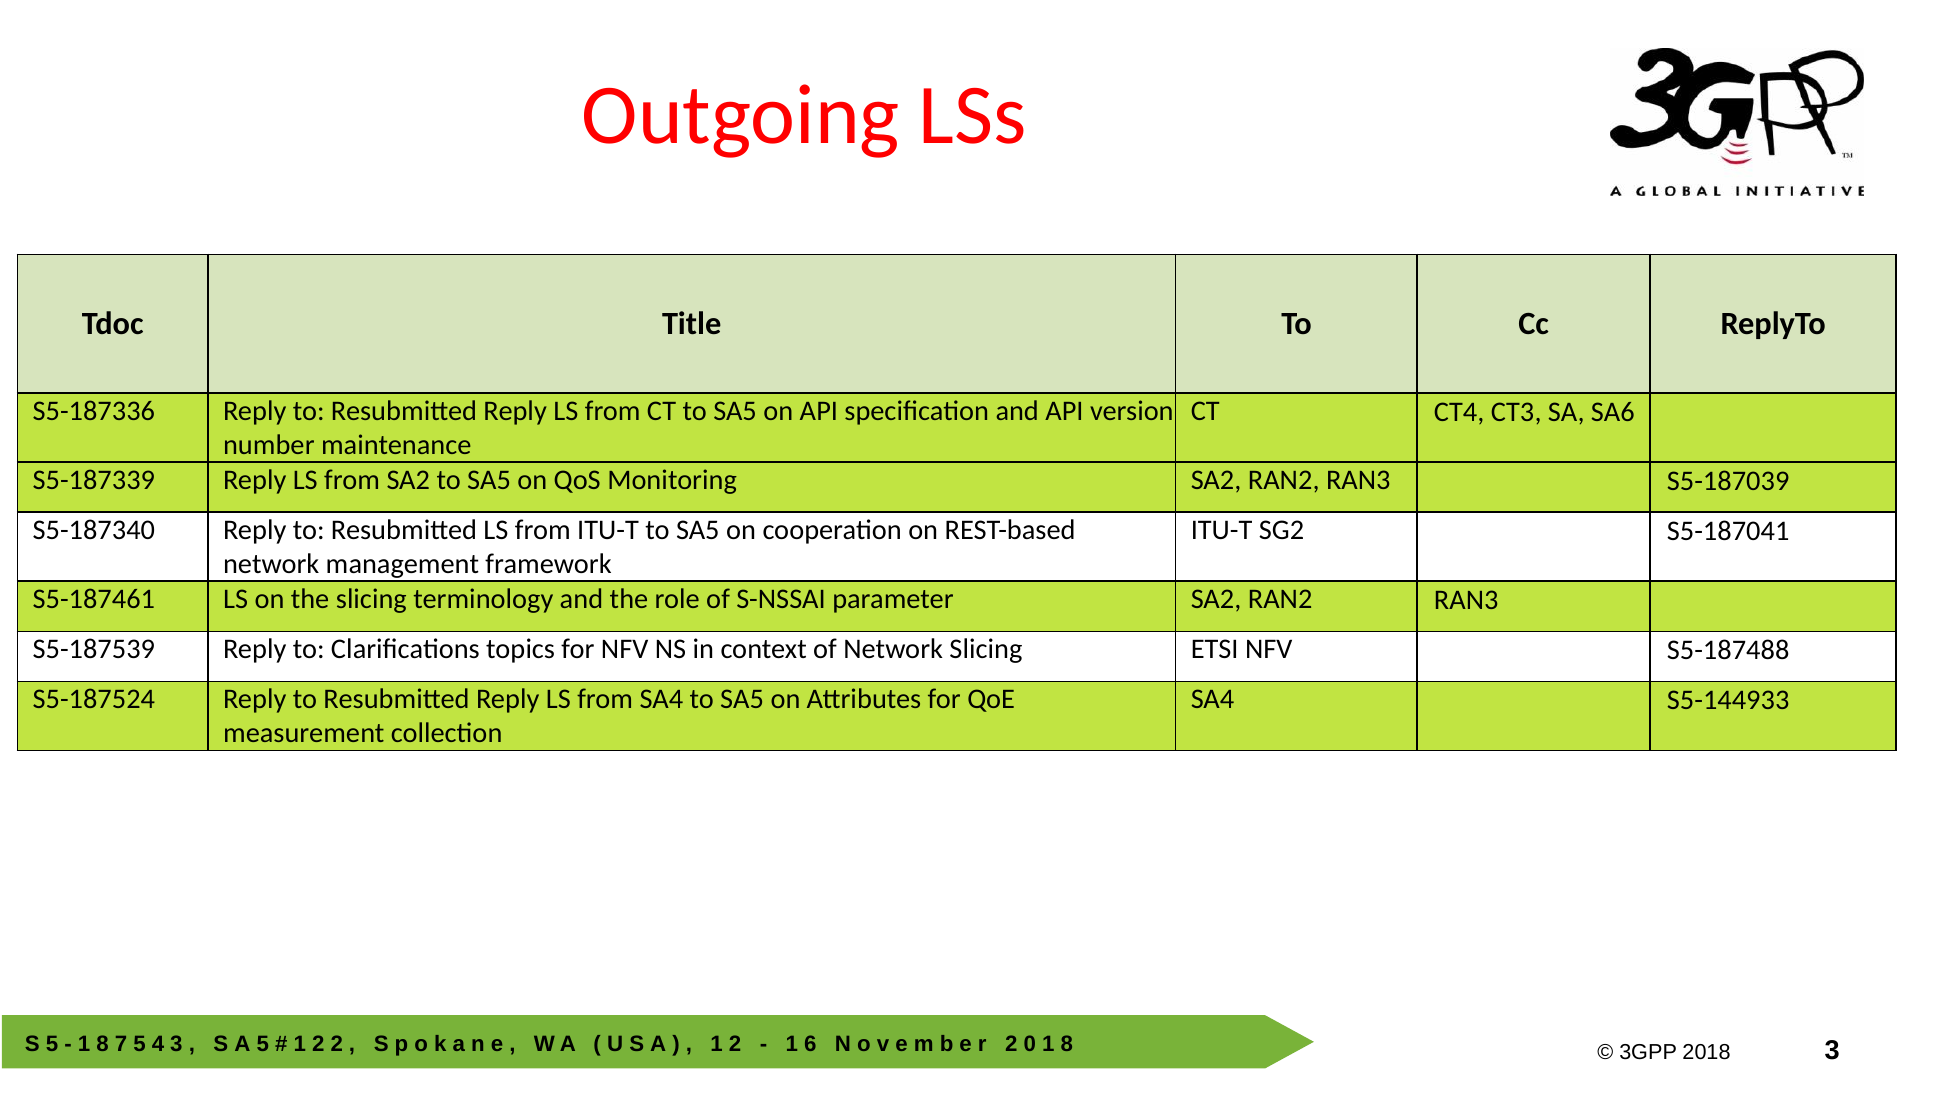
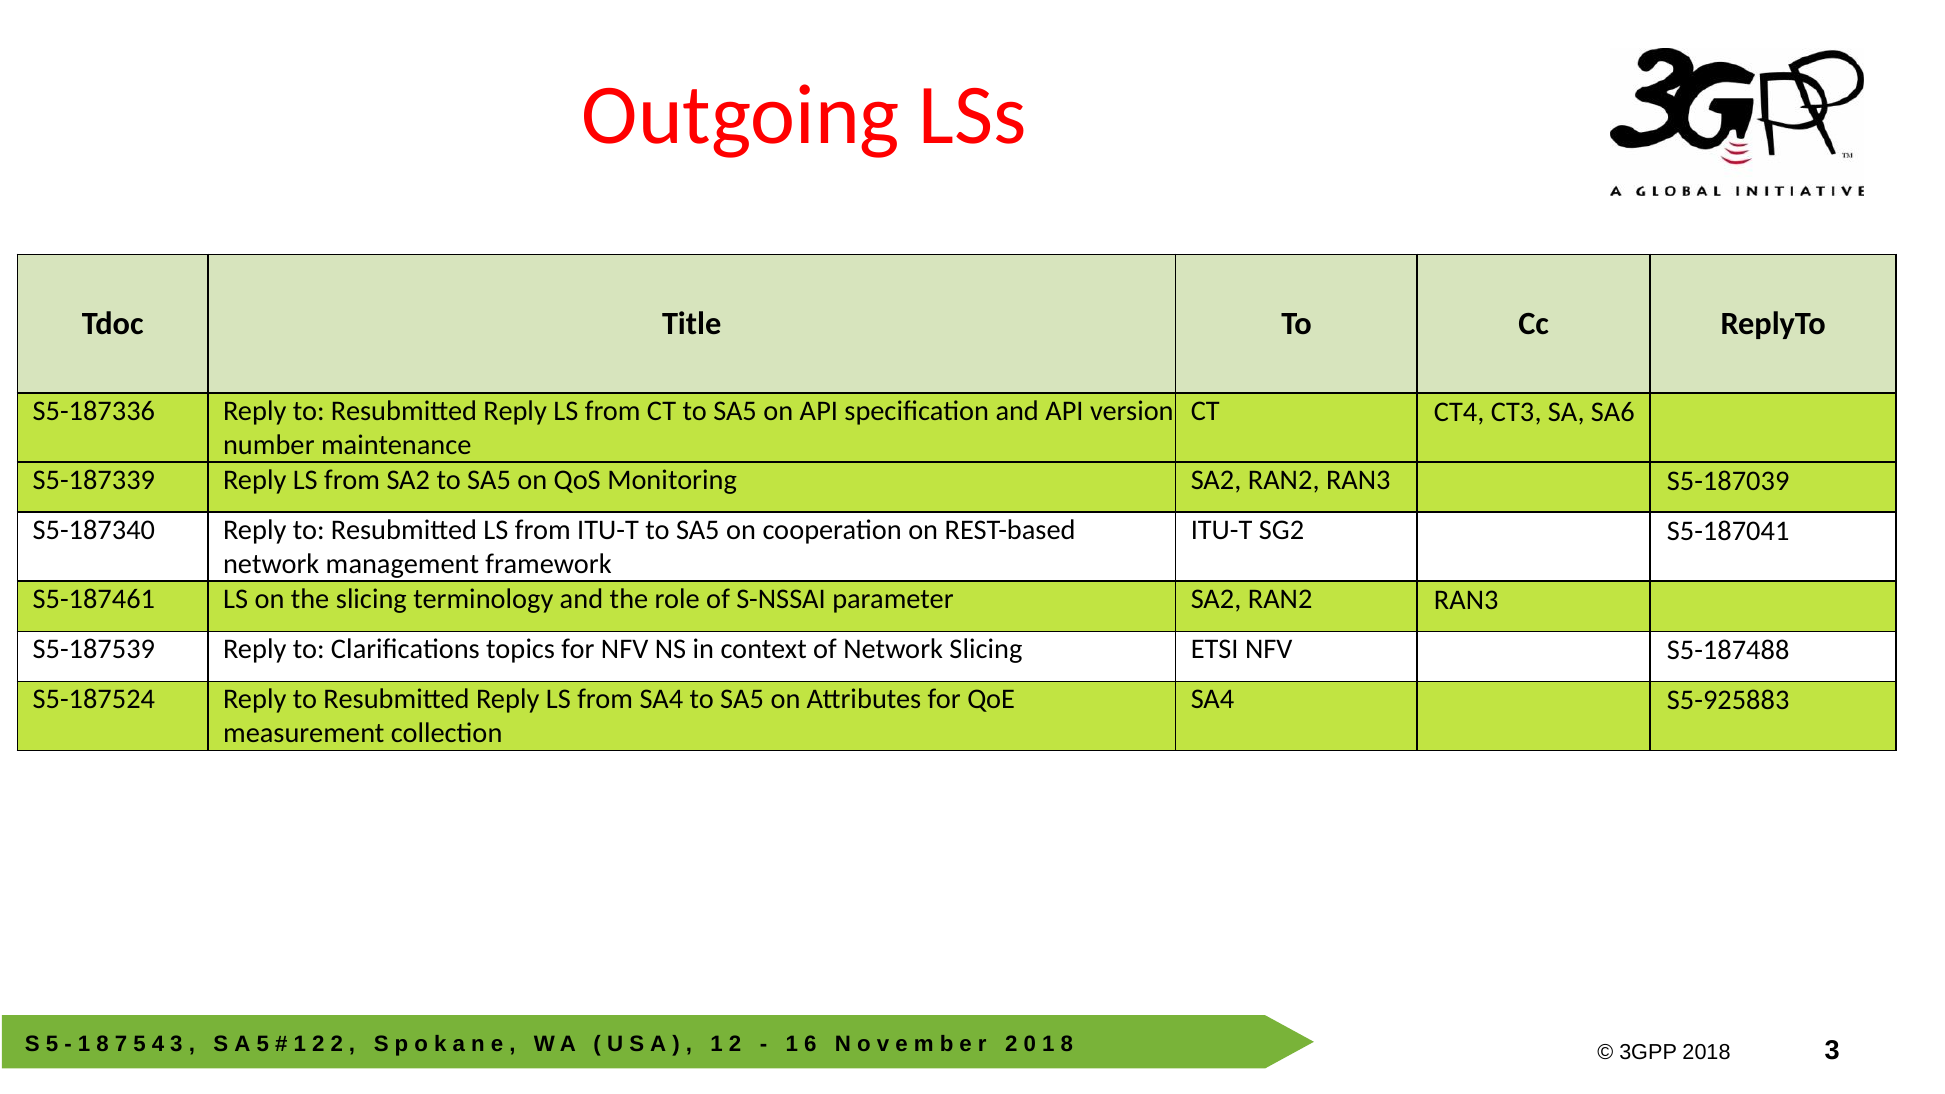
S5-144933: S5-144933 -> S5-925883
